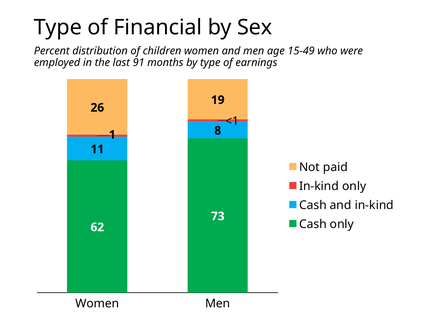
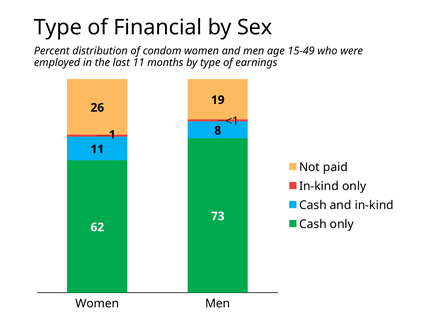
children: children -> condom
last 91: 91 -> 11
